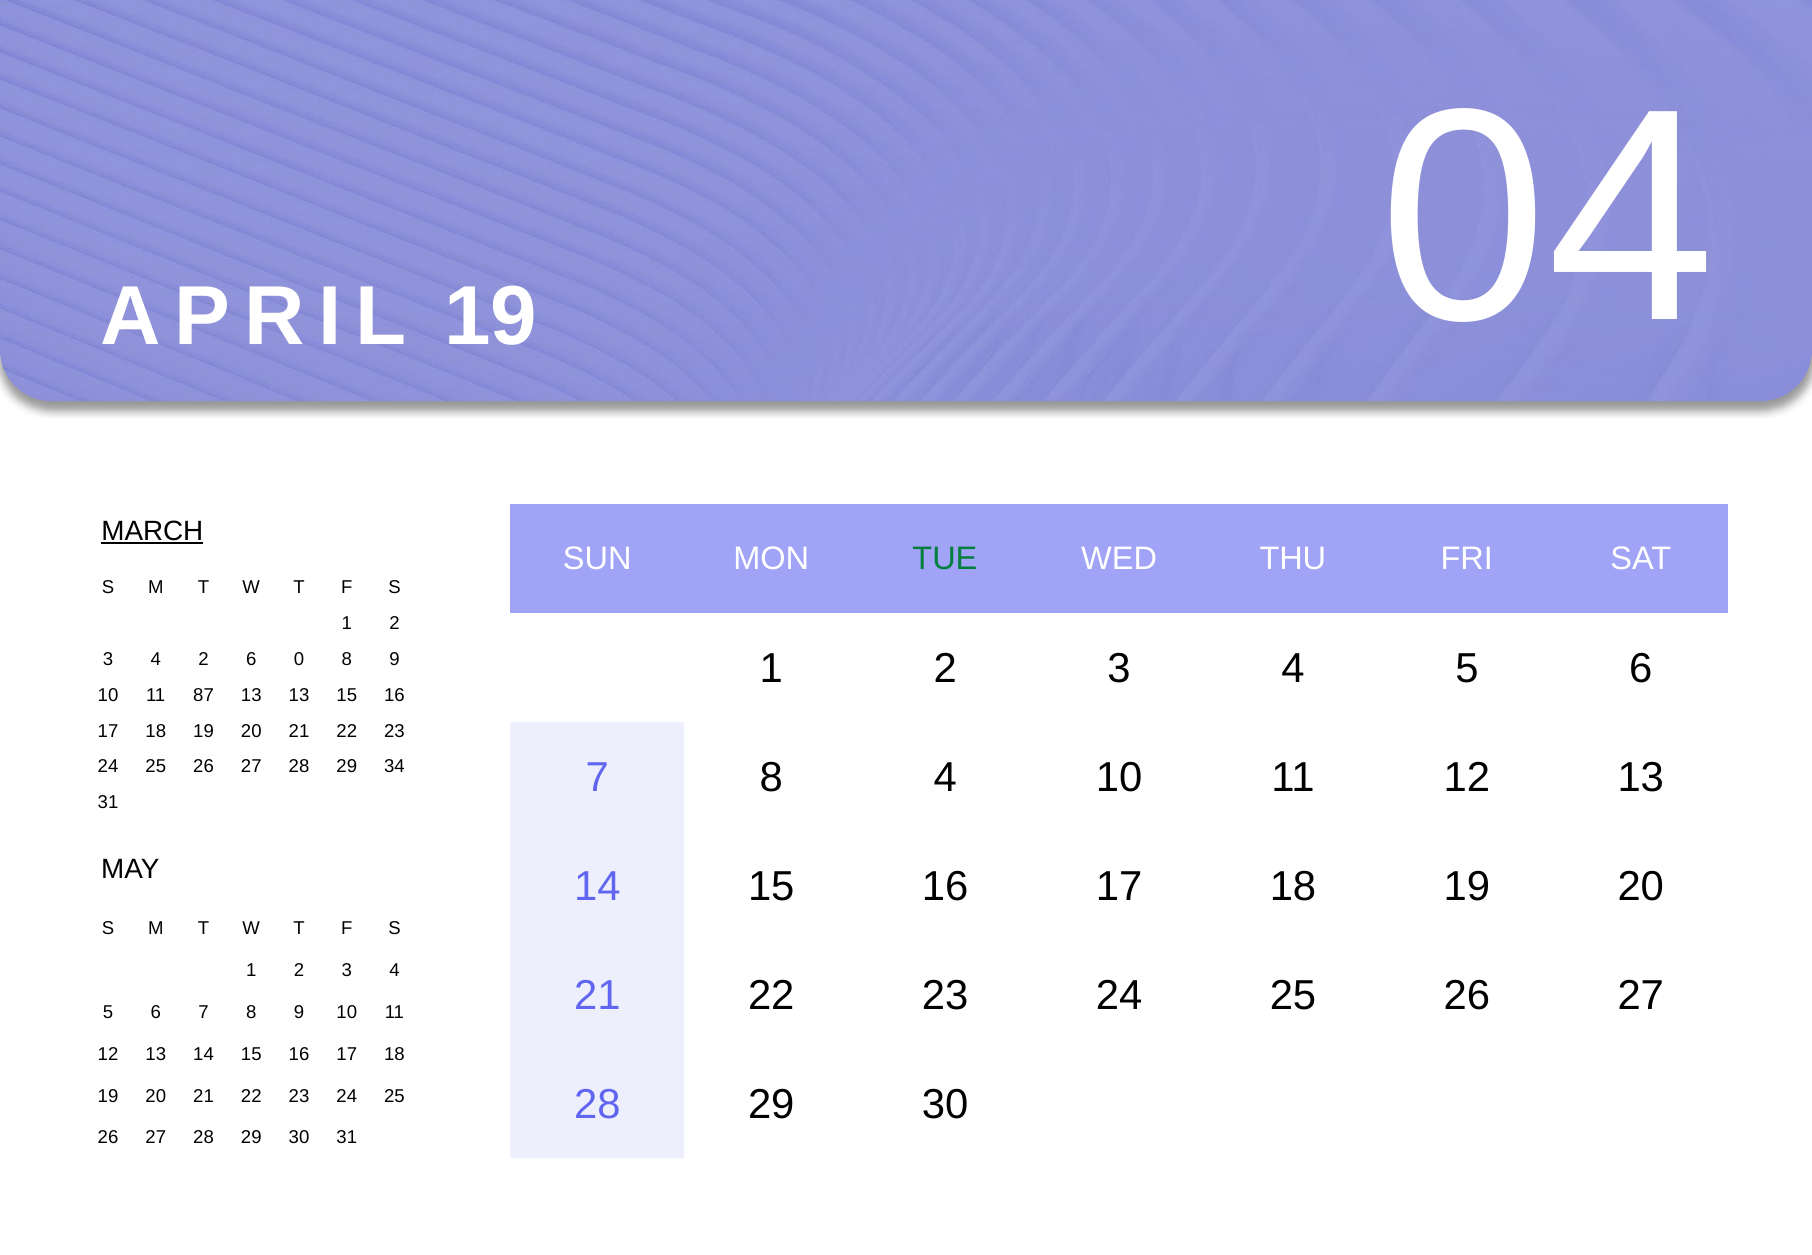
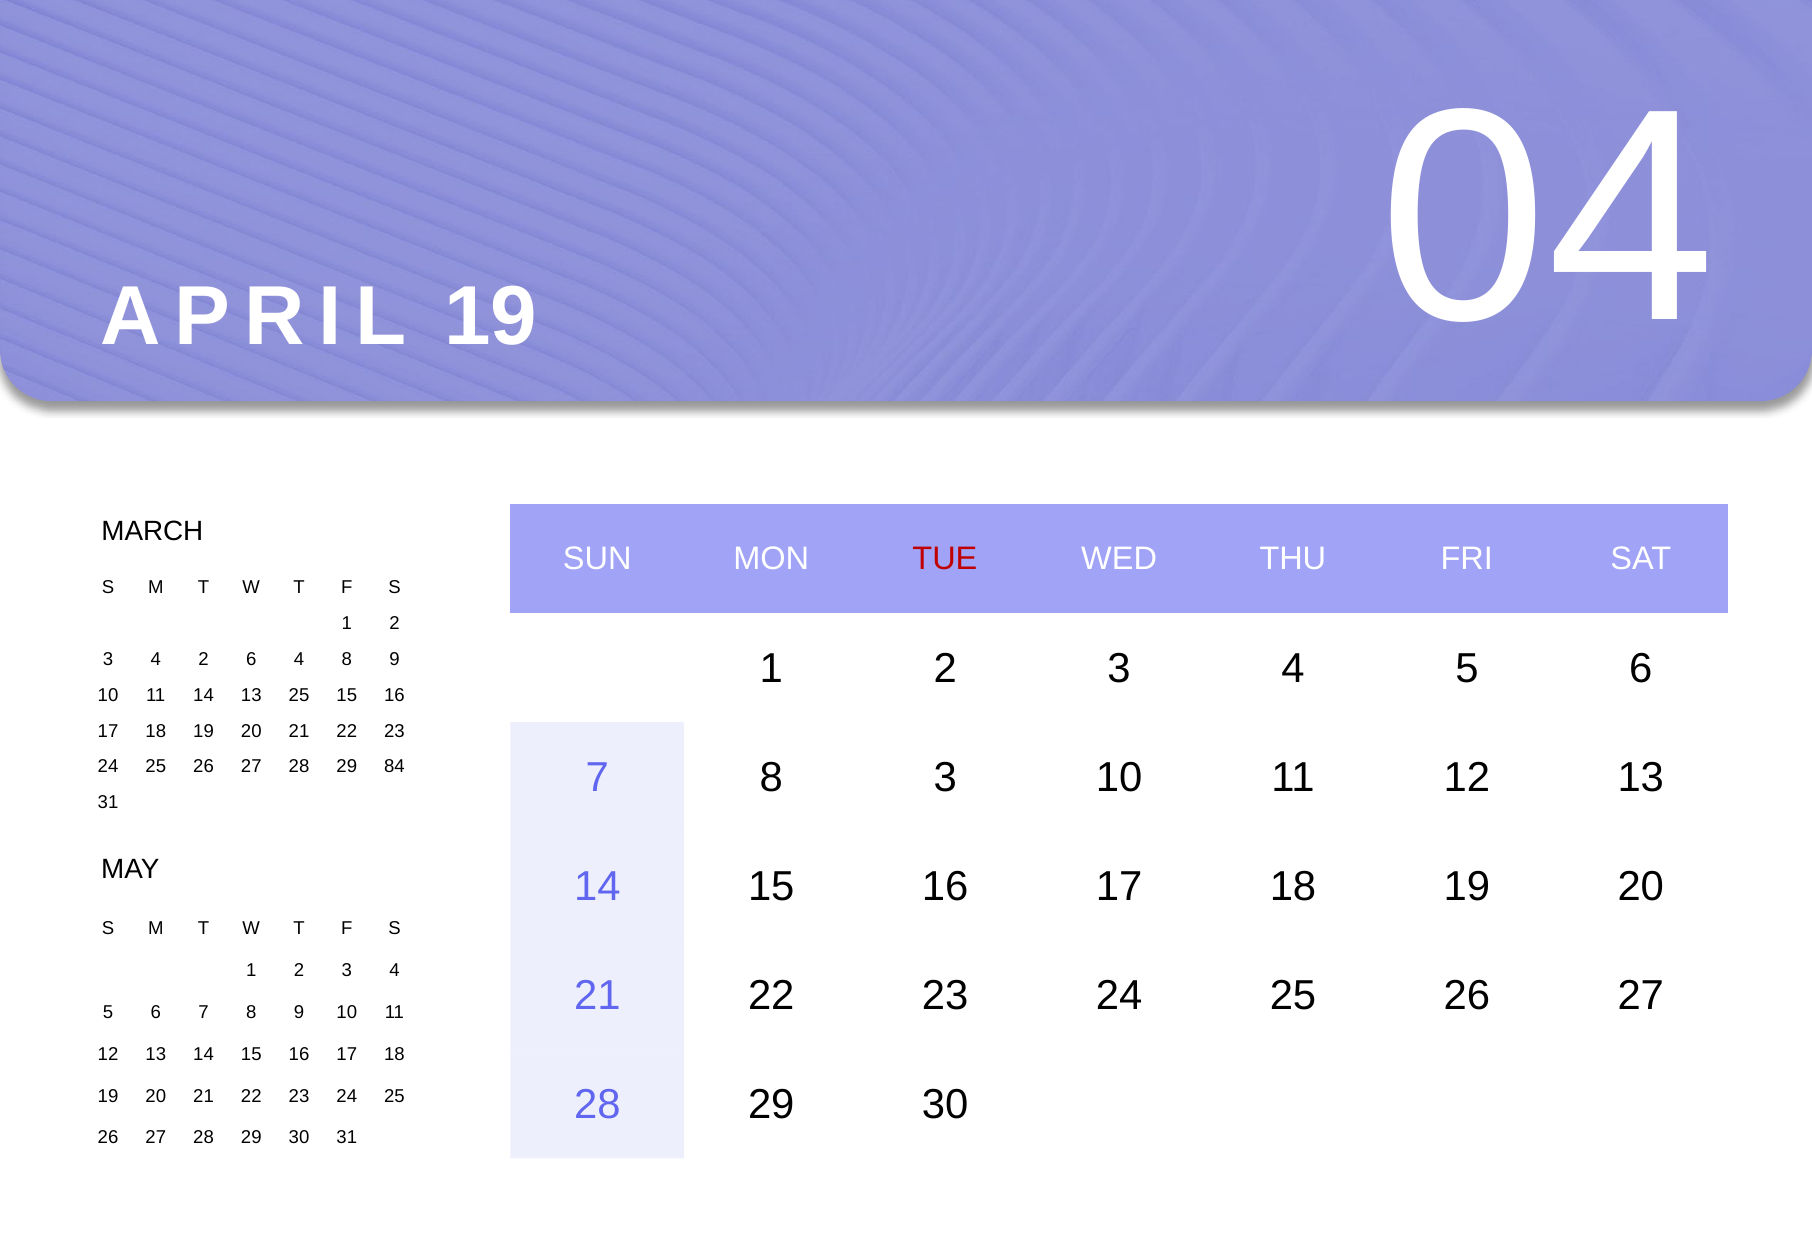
MARCH underline: present -> none
TUE colour: green -> red
6 0: 0 -> 4
11 87: 87 -> 14
13 13: 13 -> 25
8 4: 4 -> 3
34: 34 -> 84
